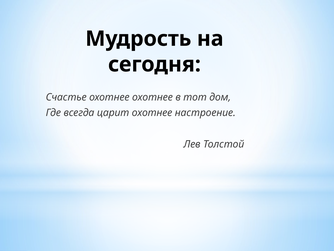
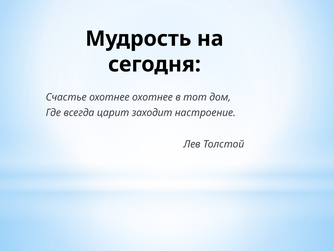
царит охотнее: охотнее -> заходит
